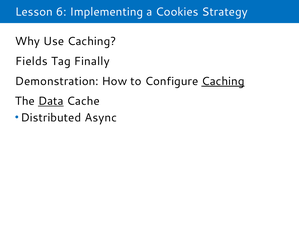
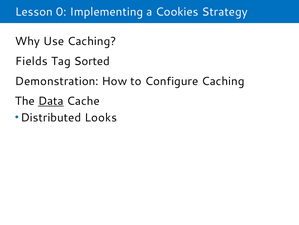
6: 6 -> 0
Finally: Finally -> Sorted
Caching at (223, 81) underline: present -> none
Async: Async -> Looks
